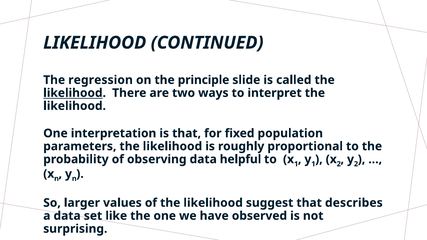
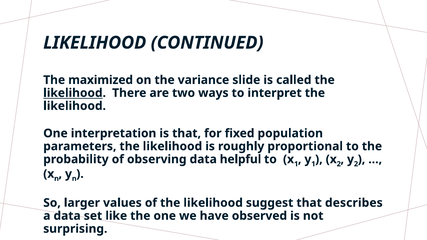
regression: regression -> maximized
principle: principle -> variance
